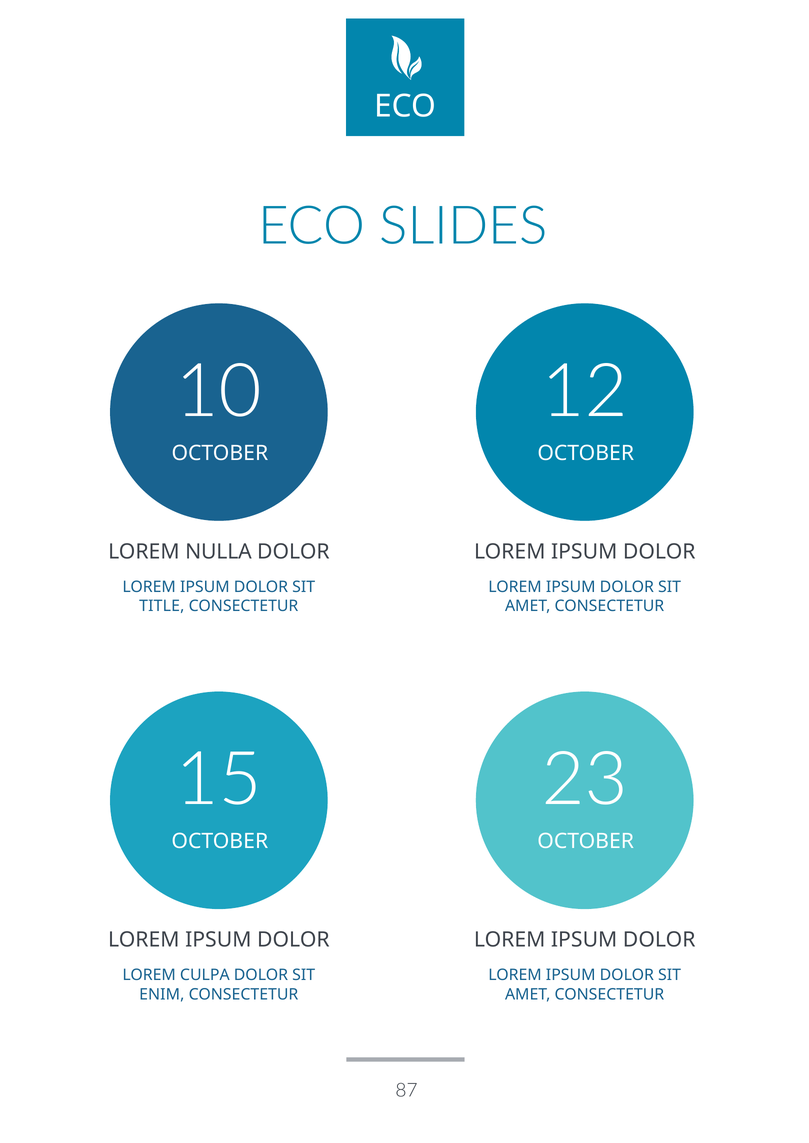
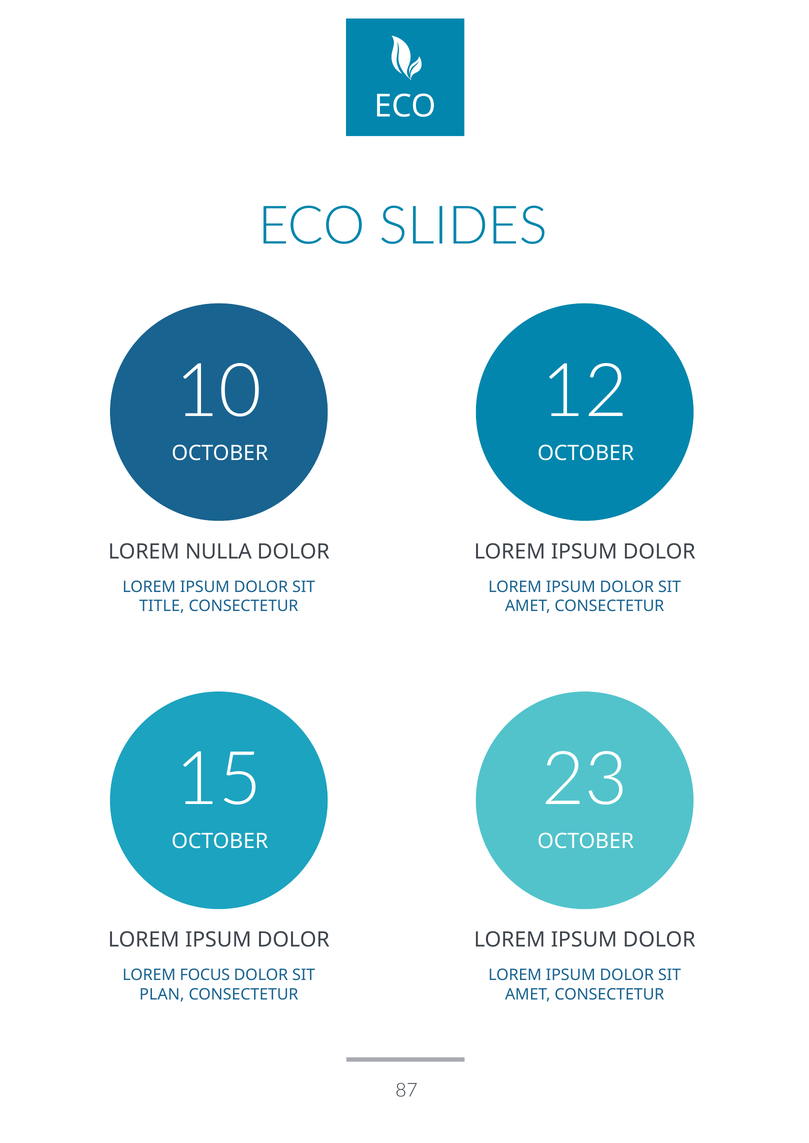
CULPA: CULPA -> FOCUS
ENIM: ENIM -> PLAN
